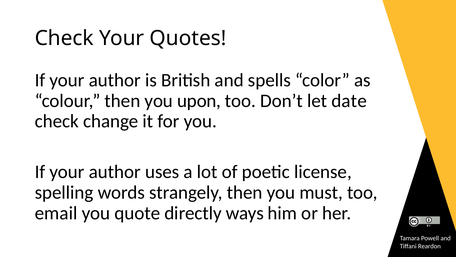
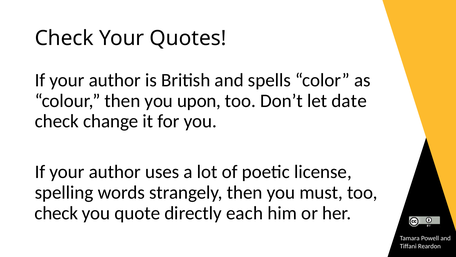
email at (56, 213): email -> check
ways: ways -> each
